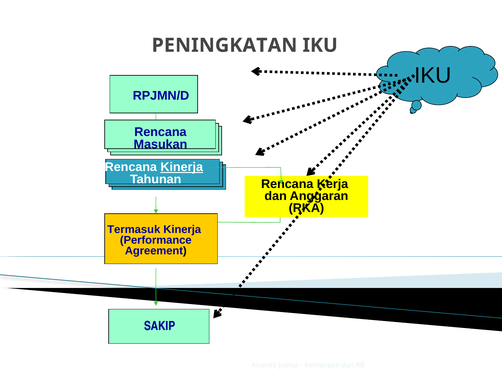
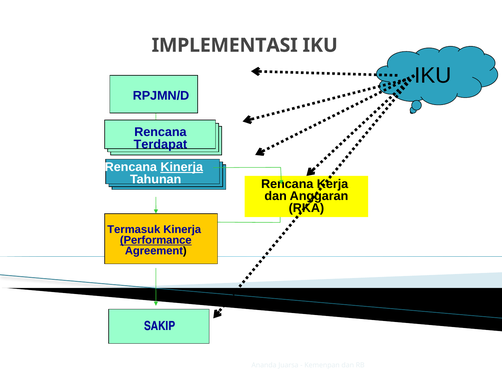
PENINGKATAN: PENINGKATAN -> IMPLEMENTASI
Masukan: Masukan -> Terdapat
Performance underline: none -> present
